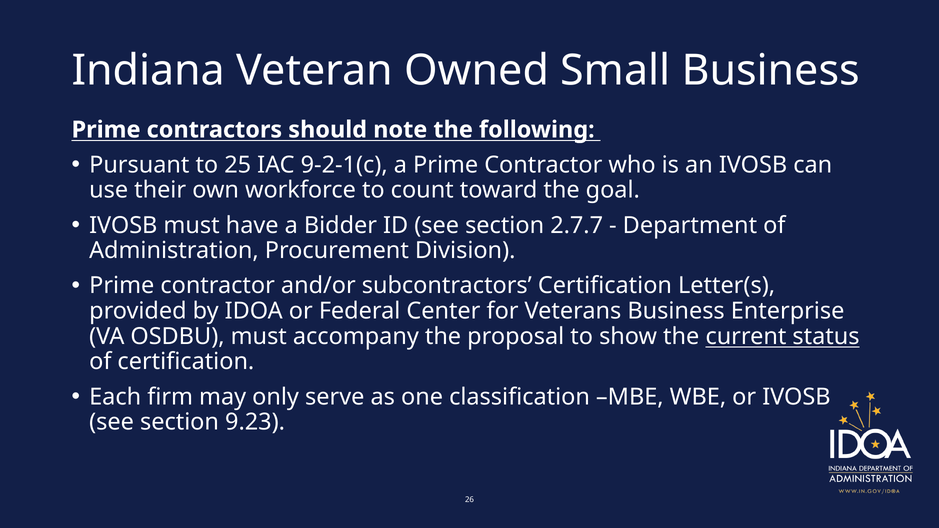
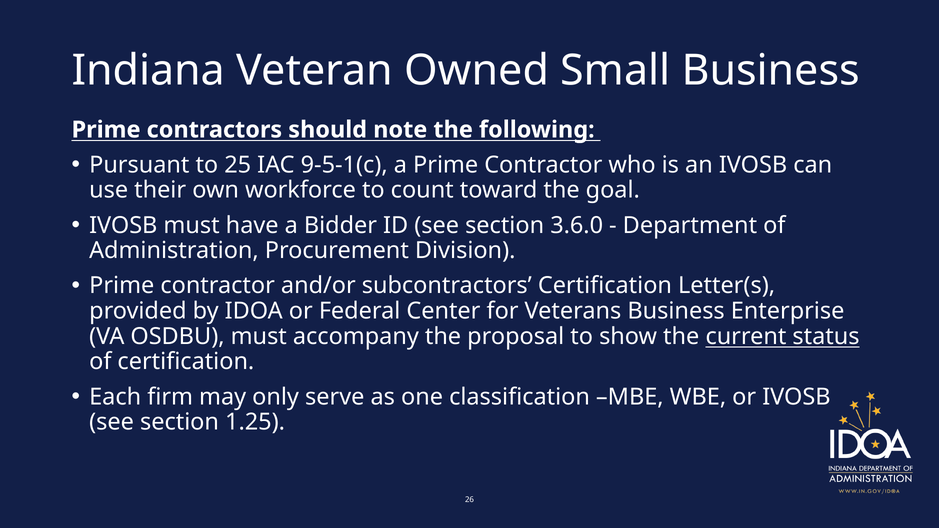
9-2-1(c: 9-2-1(c -> 9-5-1(c
2.7.7: 2.7.7 -> 3.6.0
9.23: 9.23 -> 1.25
